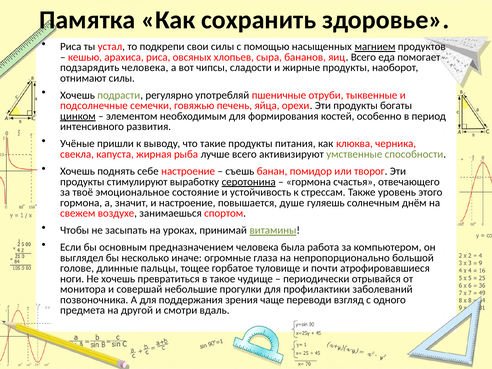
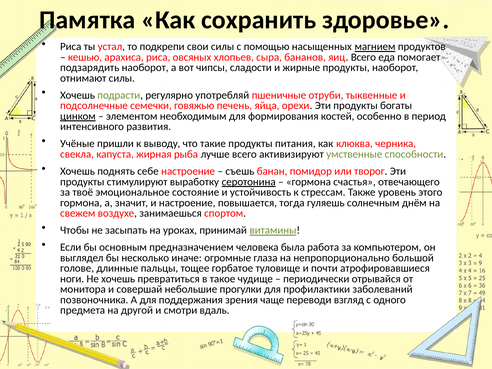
подзарядить человека: человека -> наоборот
душе: душе -> тогда
